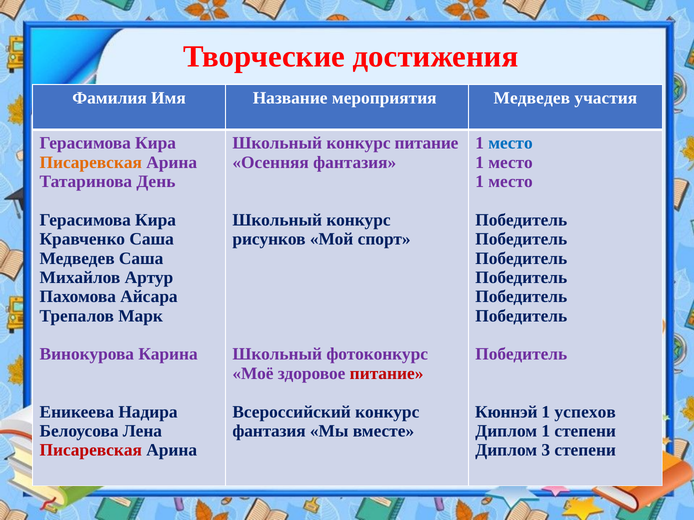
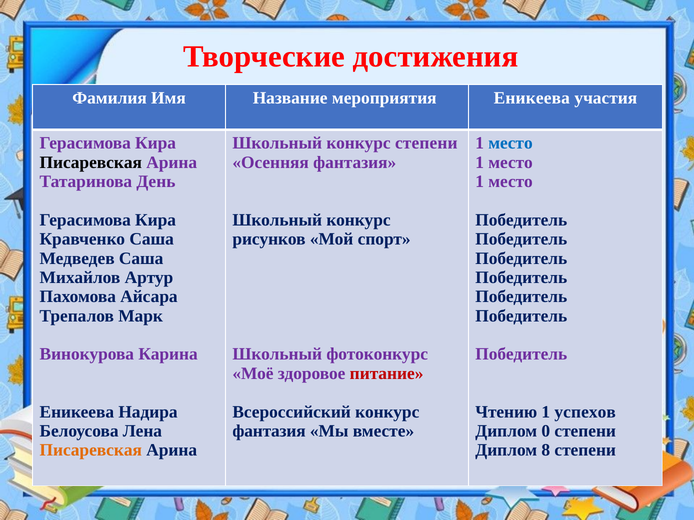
мероприятия Медведев: Медведев -> Еникеева
конкурс питание: питание -> степени
Писаревская at (91, 163) colour: orange -> black
Кюннэй: Кюннэй -> Чтению
Диплом 1: 1 -> 0
Писаревская at (91, 451) colour: red -> orange
3: 3 -> 8
